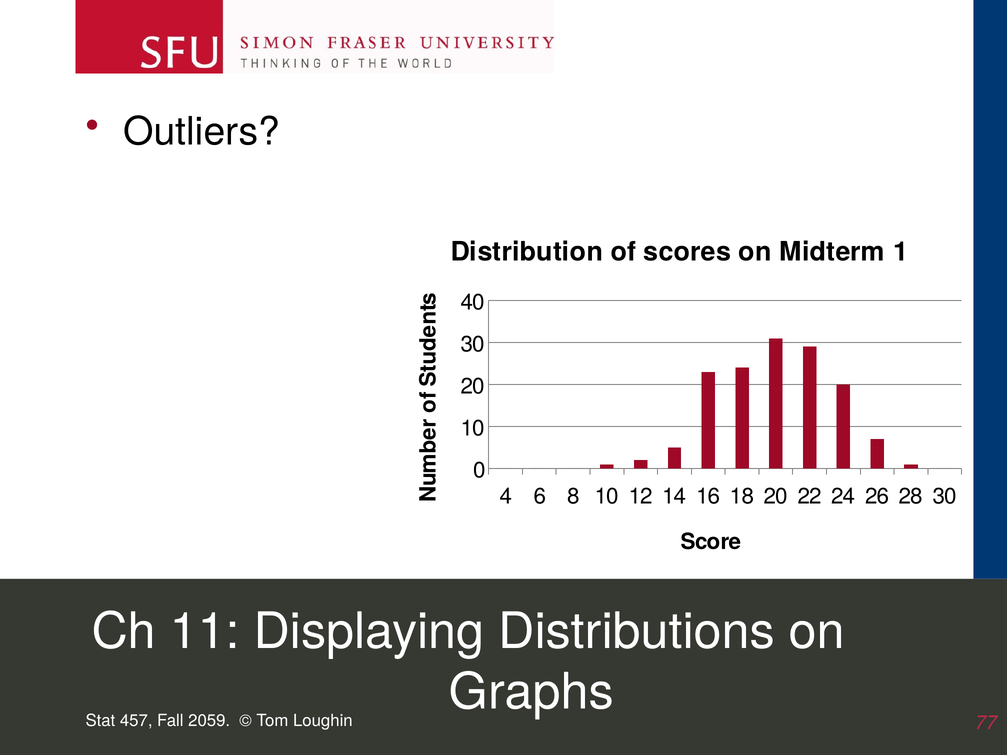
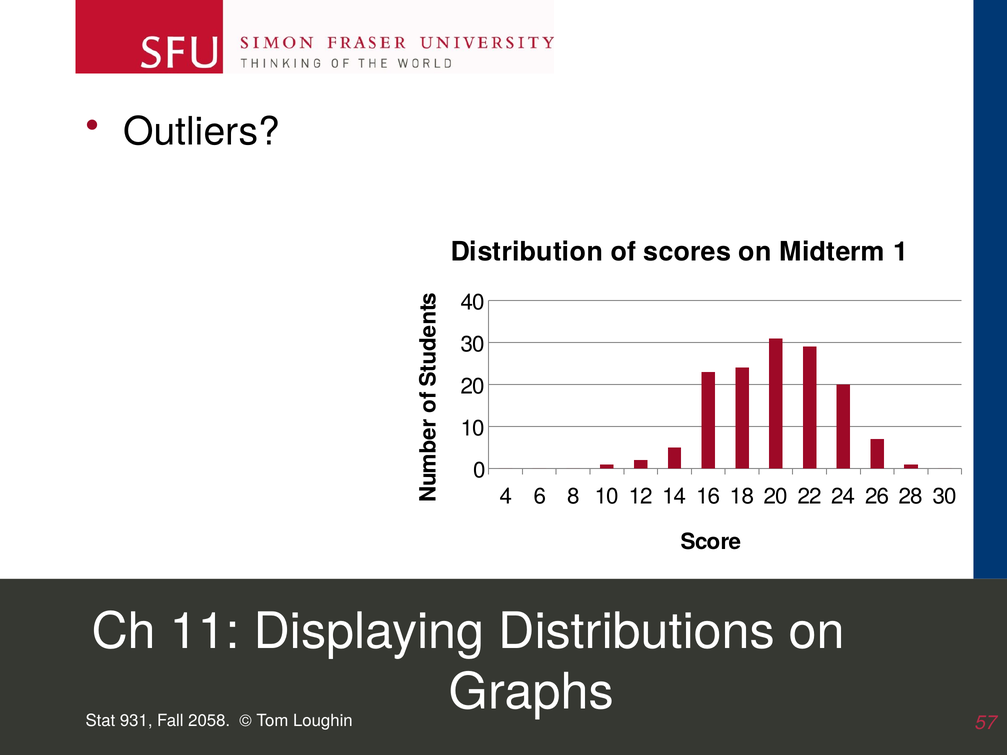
457: 457 -> 931
2059: 2059 -> 2058
77: 77 -> 57
